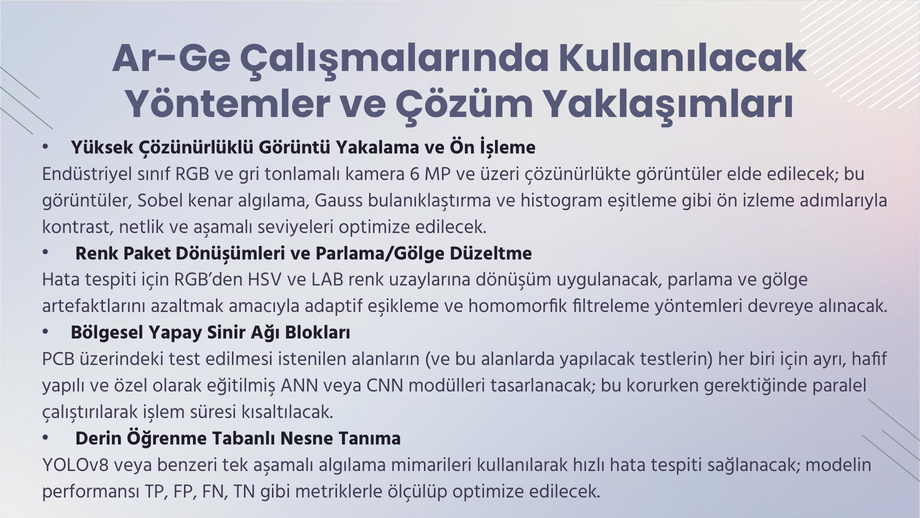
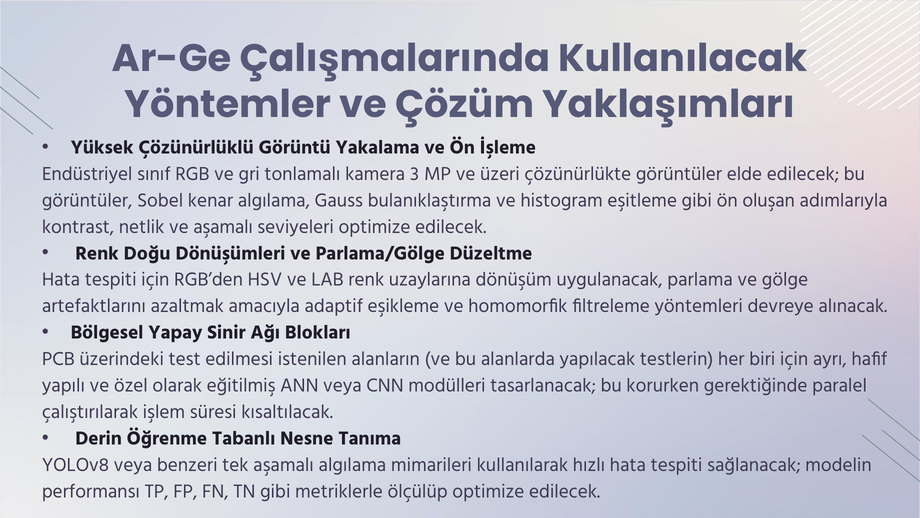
6: 6 -> 3
izleme: izleme -> oluşan
Paket: Paket -> Doğu
